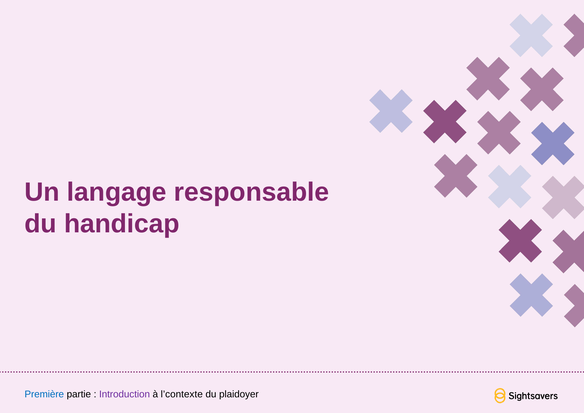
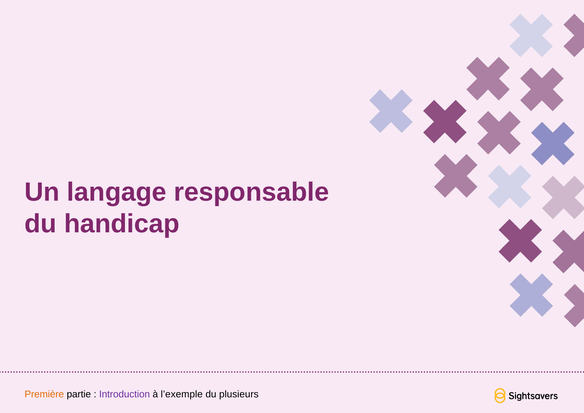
Première colour: blue -> orange
l’contexte: l’contexte -> l’exemple
plaidoyer: plaidoyer -> plusieurs
